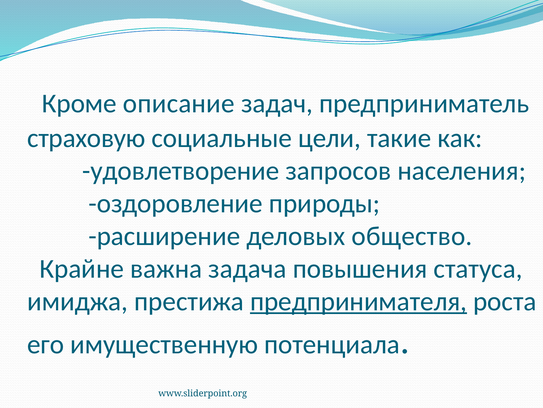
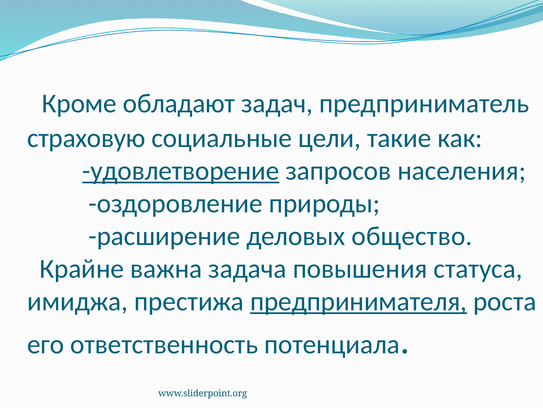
описание: описание -> обладают
удовлетворение underline: none -> present
имущественную: имущественную -> ответственность
